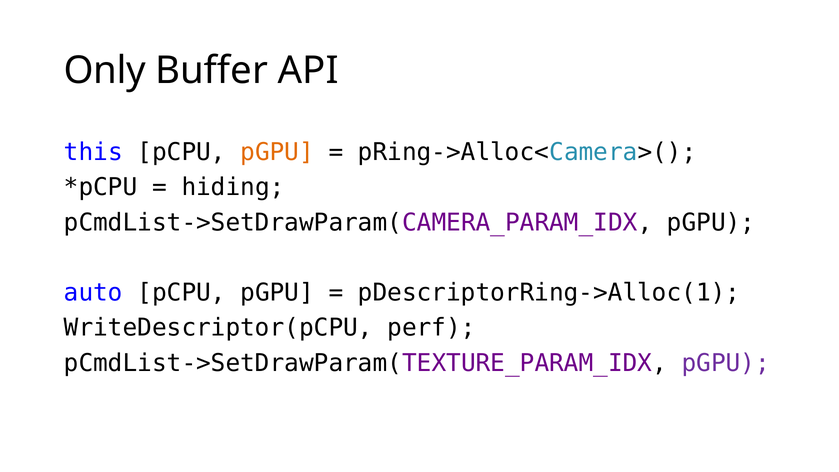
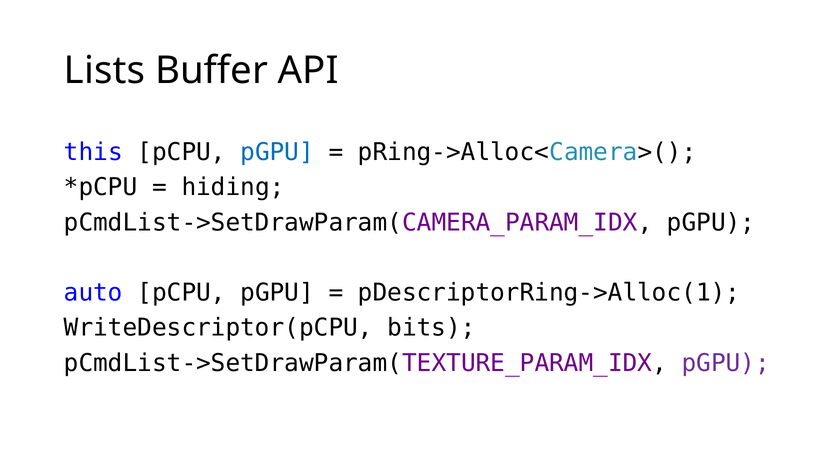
Only: Only -> Lists
pGPU at (277, 152) colour: orange -> blue
perf: perf -> bits
